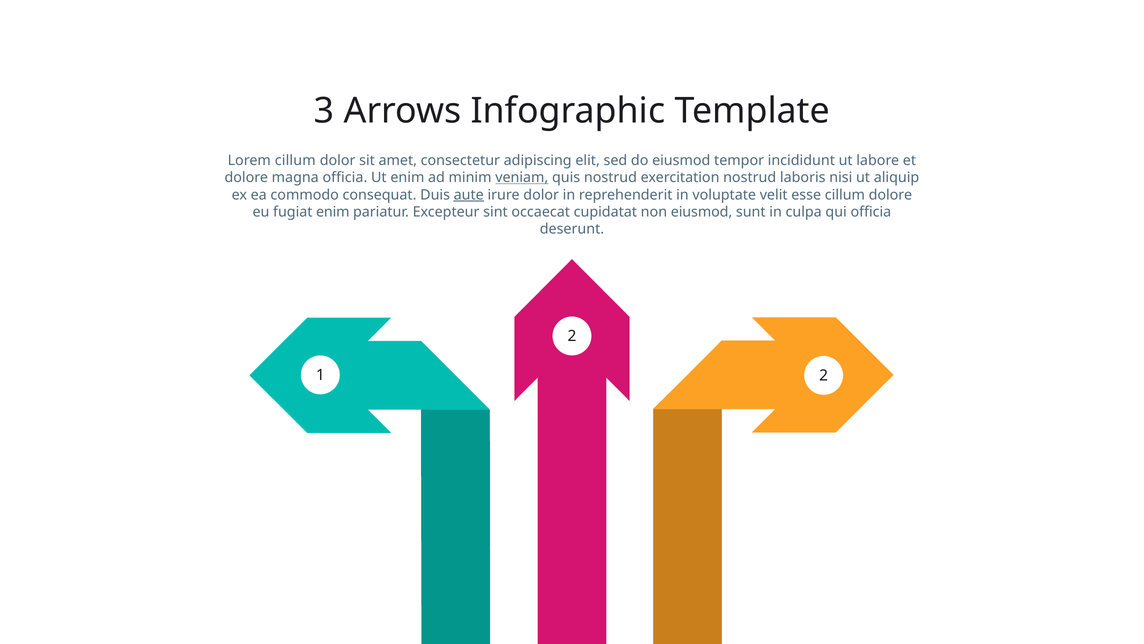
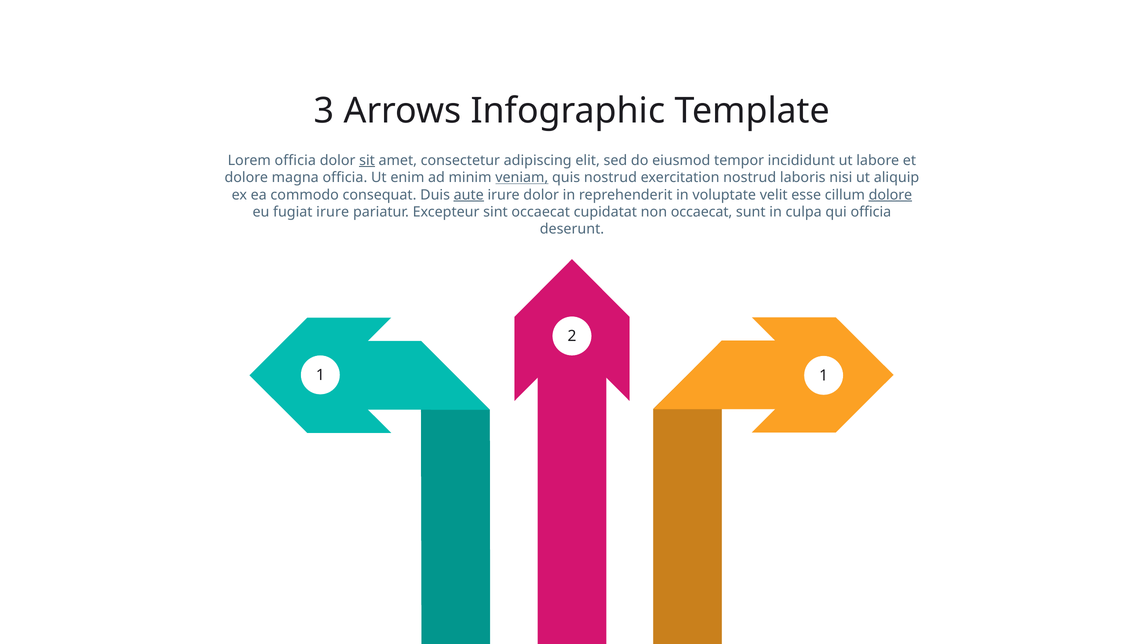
Lorem cillum: cillum -> officia
sit underline: none -> present
dolore at (890, 195) underline: none -> present
fugiat enim: enim -> irure
non eiusmod: eiusmod -> occaecat
1 2: 2 -> 1
